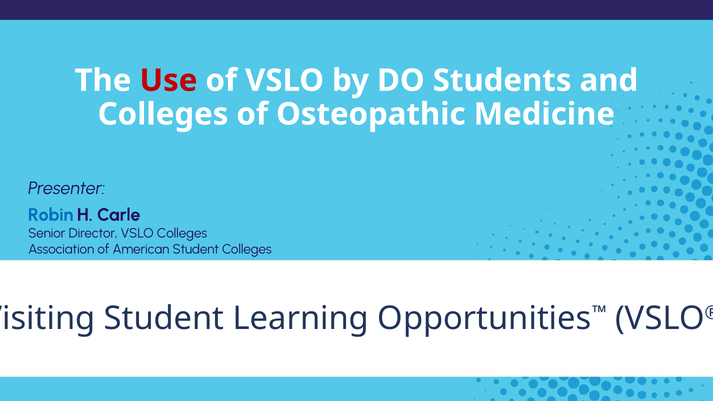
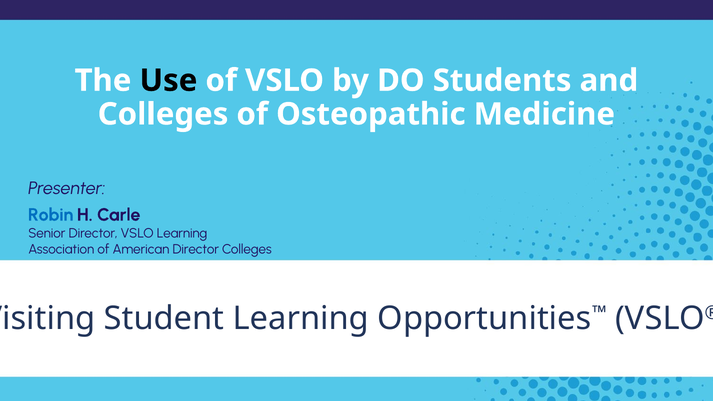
Use colour: red -> black
VSLO Colleges: Colleges -> Learning
American Student: Student -> Director
